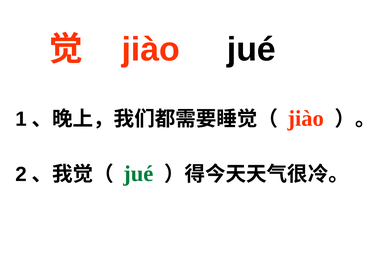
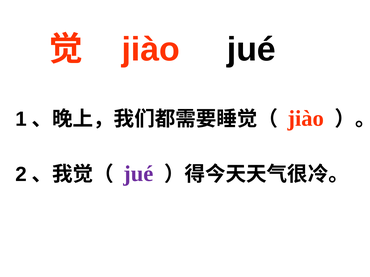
jué at (138, 174) colour: green -> purple
